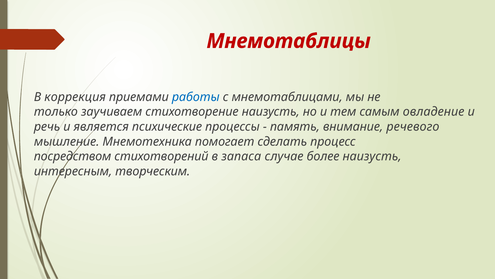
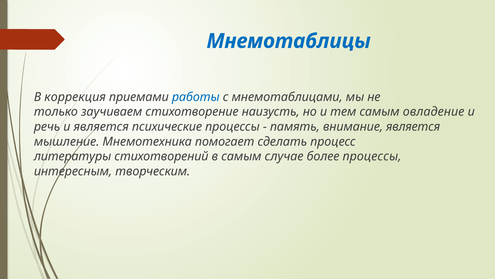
Мнемотаблицы colour: red -> blue
внимание речевого: речевого -> является
посредством: посредством -> литературы
в запаса: запаса -> самым
более наизусть: наизусть -> процессы
